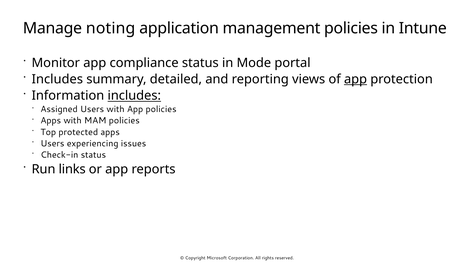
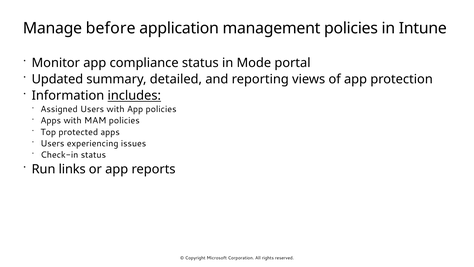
noting: noting -> before
Includes at (57, 79): Includes -> Updated
app at (356, 79) underline: present -> none
